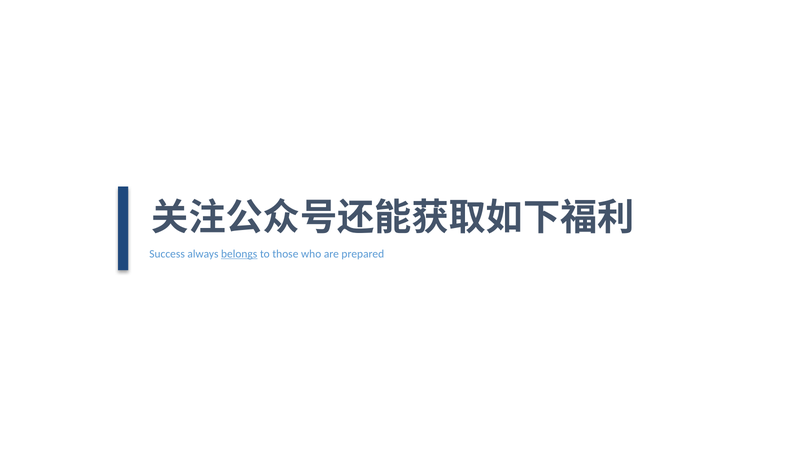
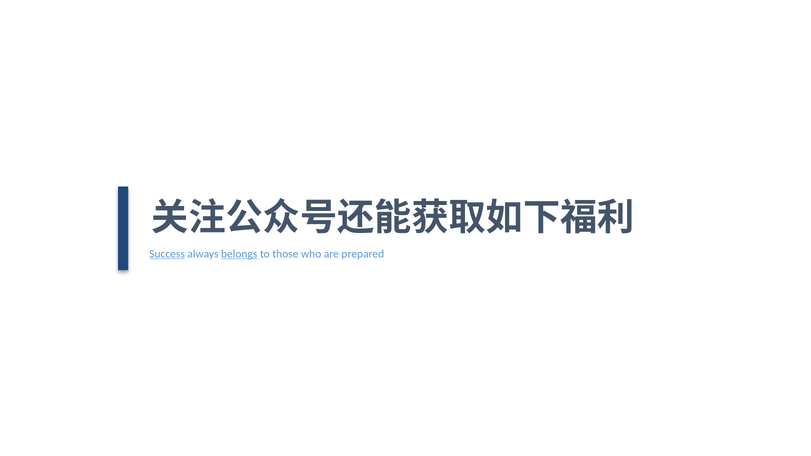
Success underline: none -> present
